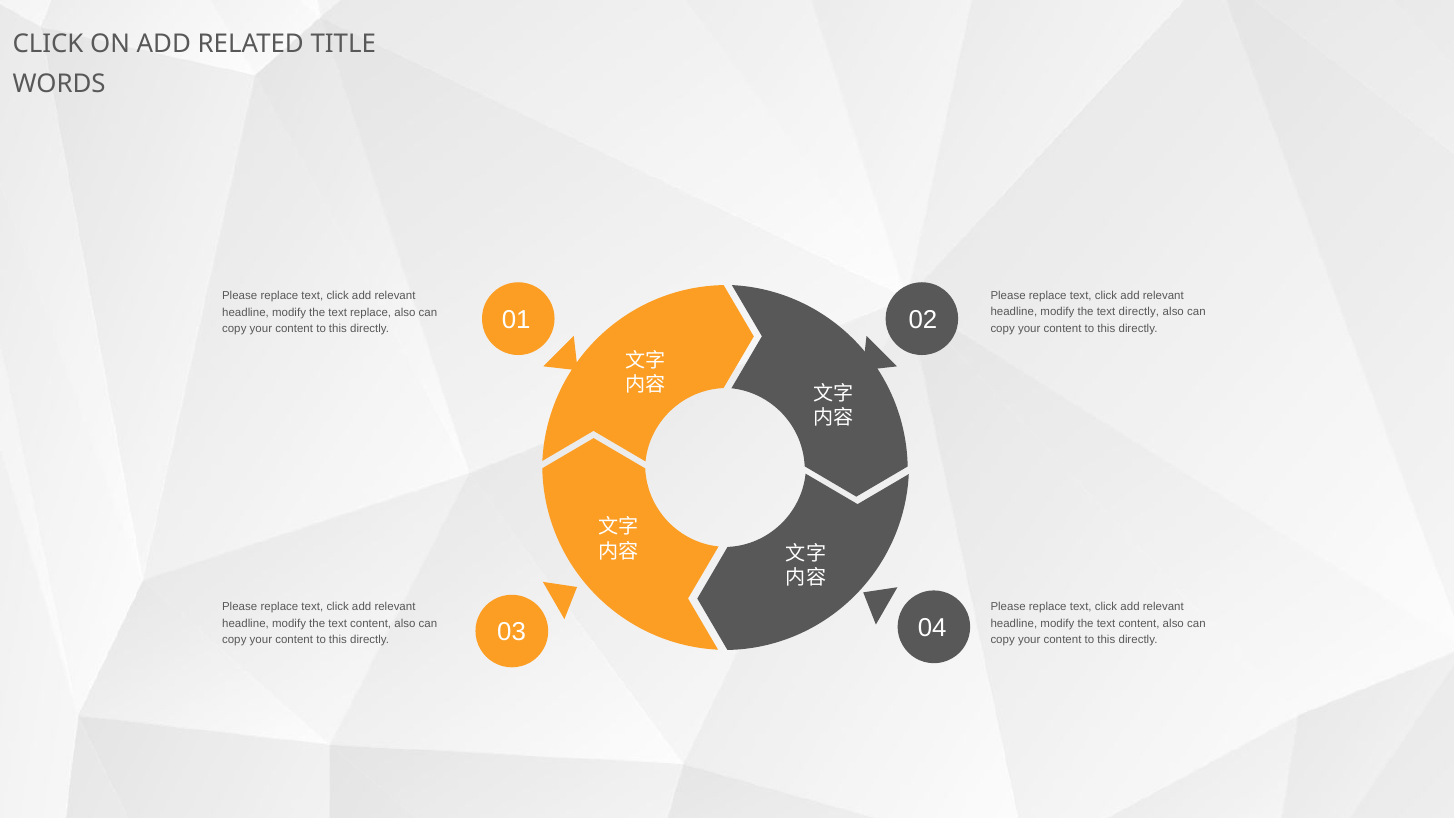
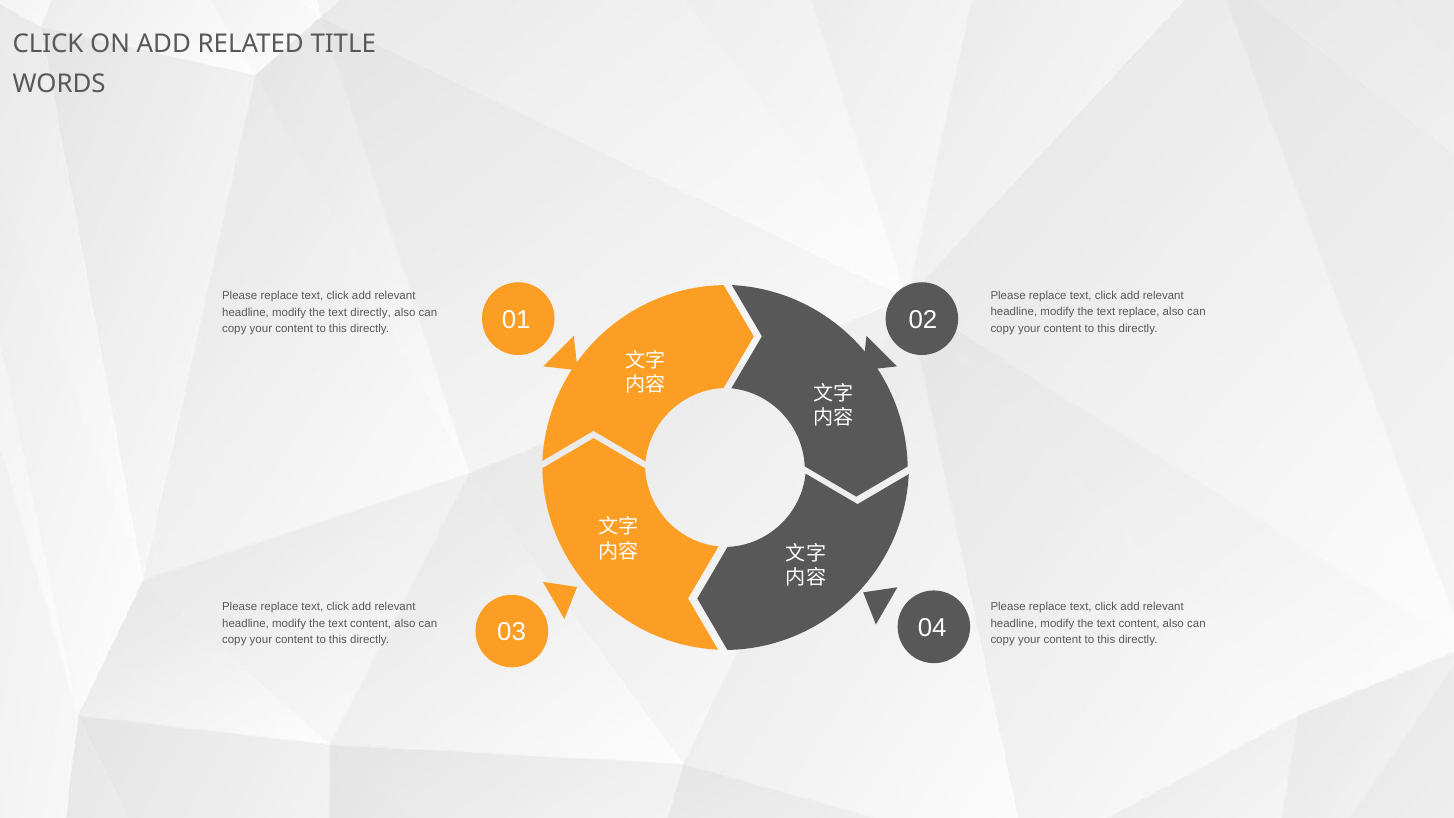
text directly: directly -> replace
text replace: replace -> directly
